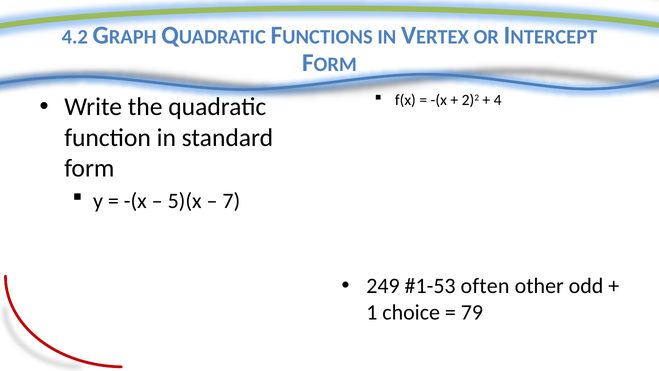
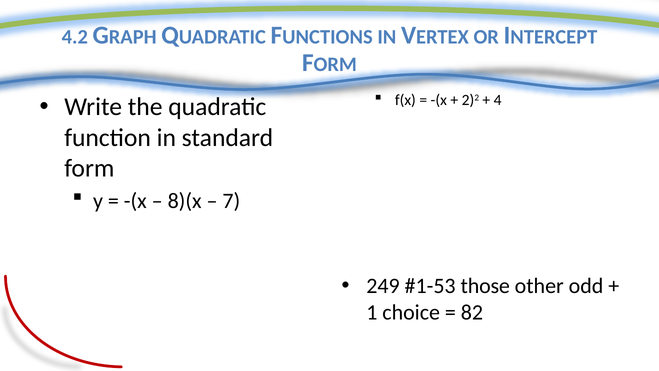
5)(x: 5)(x -> 8)(x
often: often -> those
79: 79 -> 82
